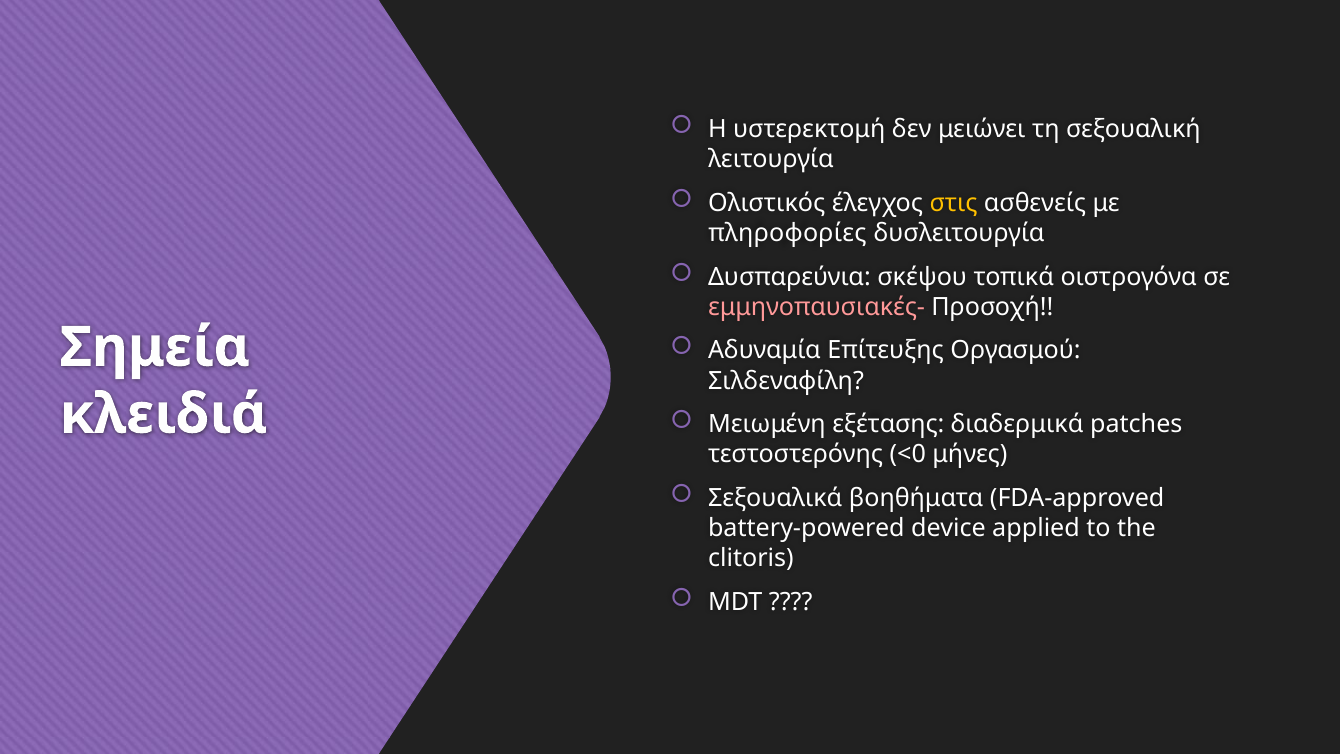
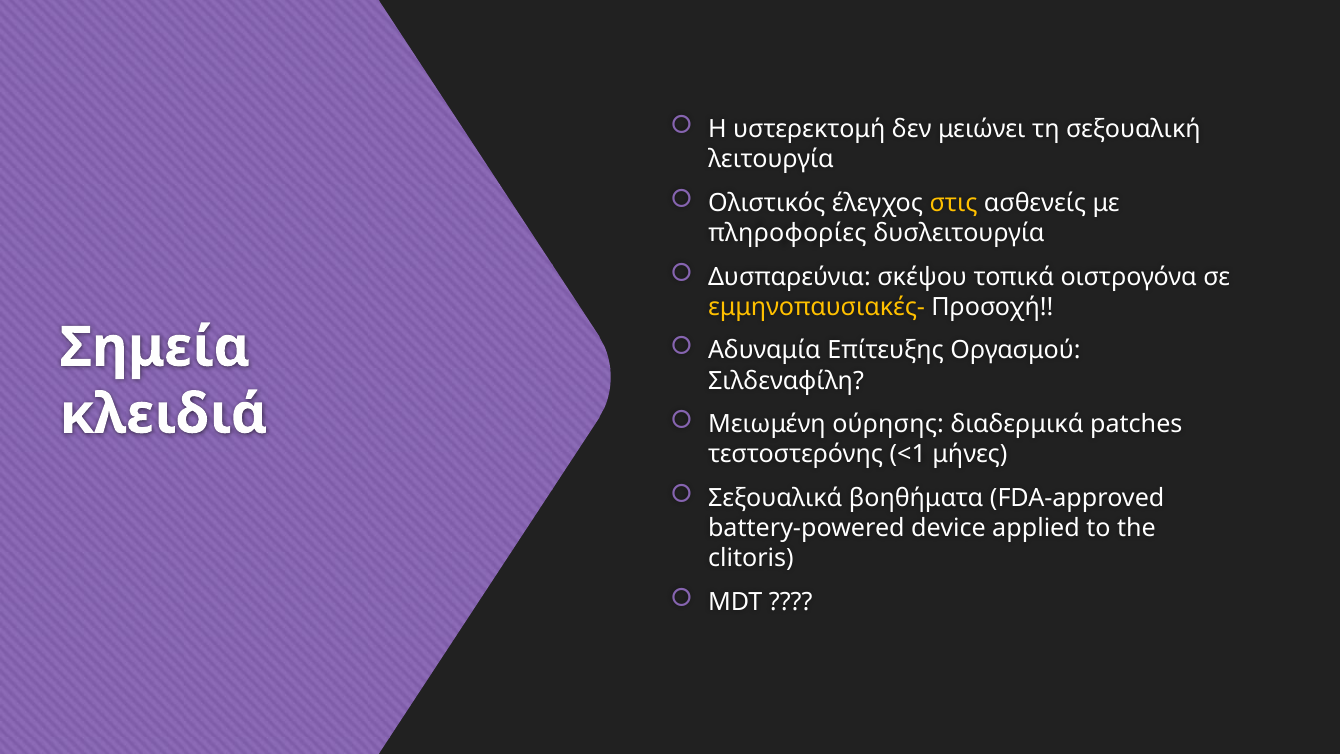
εμμηνοπαυσιακές- colour: pink -> yellow
εξέτασης: εξέτασης -> ούρησης
<0: <0 -> <1
